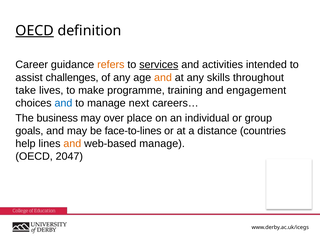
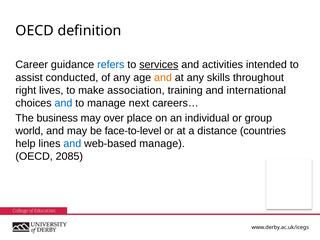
OECD at (35, 31) underline: present -> none
refers colour: orange -> blue
challenges: challenges -> conducted
take: take -> right
programme: programme -> association
engagement: engagement -> international
goals: goals -> world
face-to-lines: face-to-lines -> face-to-level
and at (72, 144) colour: orange -> blue
2047: 2047 -> 2085
